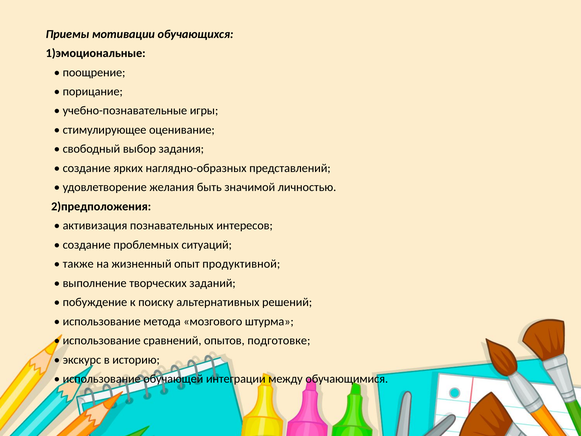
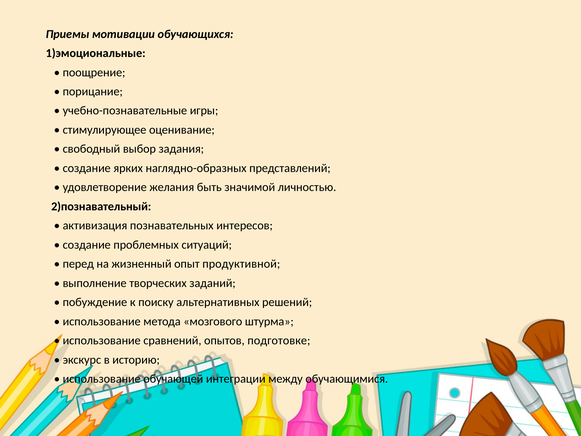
2)предположения: 2)предположения -> 2)познавательный
также: также -> перед
